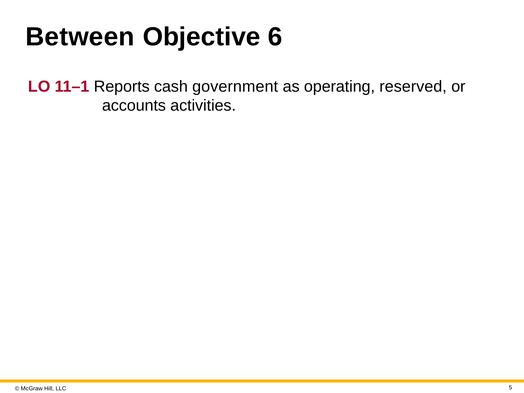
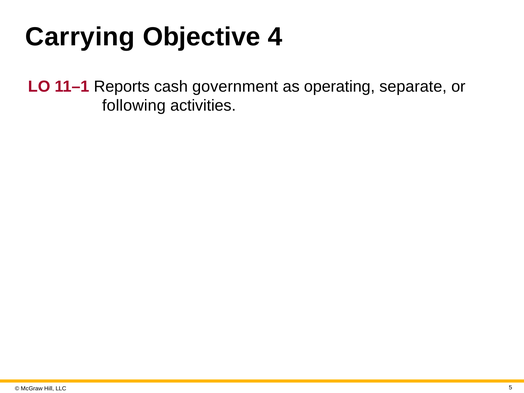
Between: Between -> Carrying
6: 6 -> 4
reserved: reserved -> separate
accounts: accounts -> following
